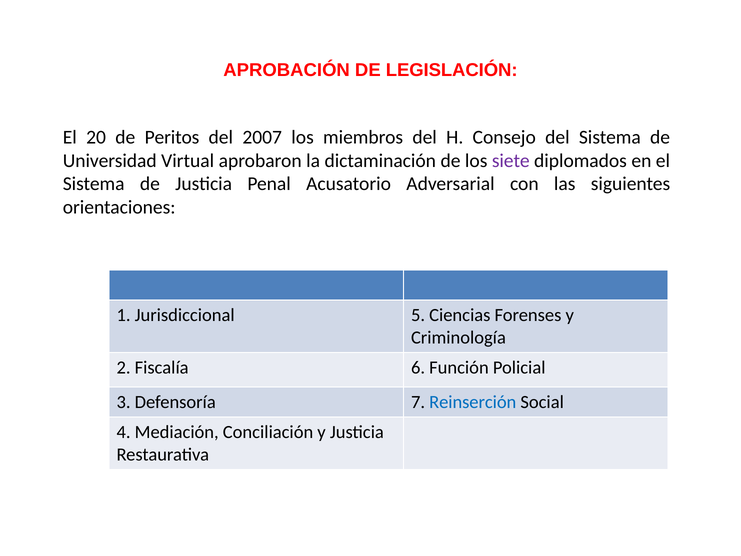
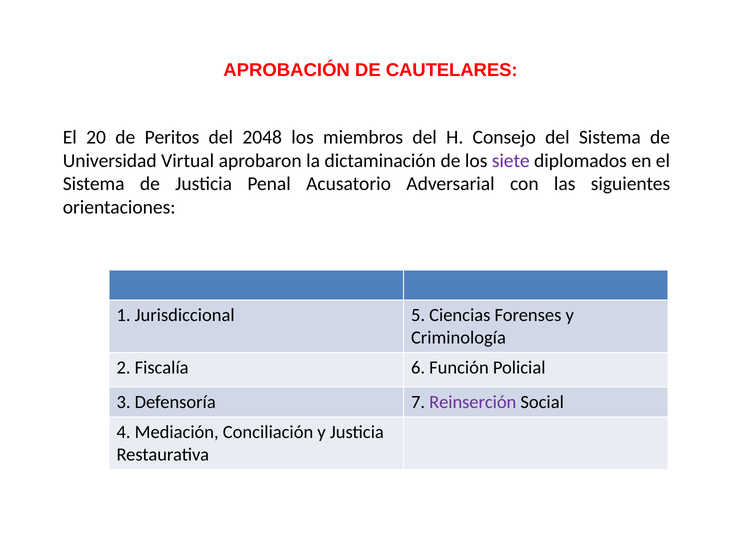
LEGISLACIÓN: LEGISLACIÓN -> CAUTELARES
2007: 2007 -> 2048
Reinserción colour: blue -> purple
